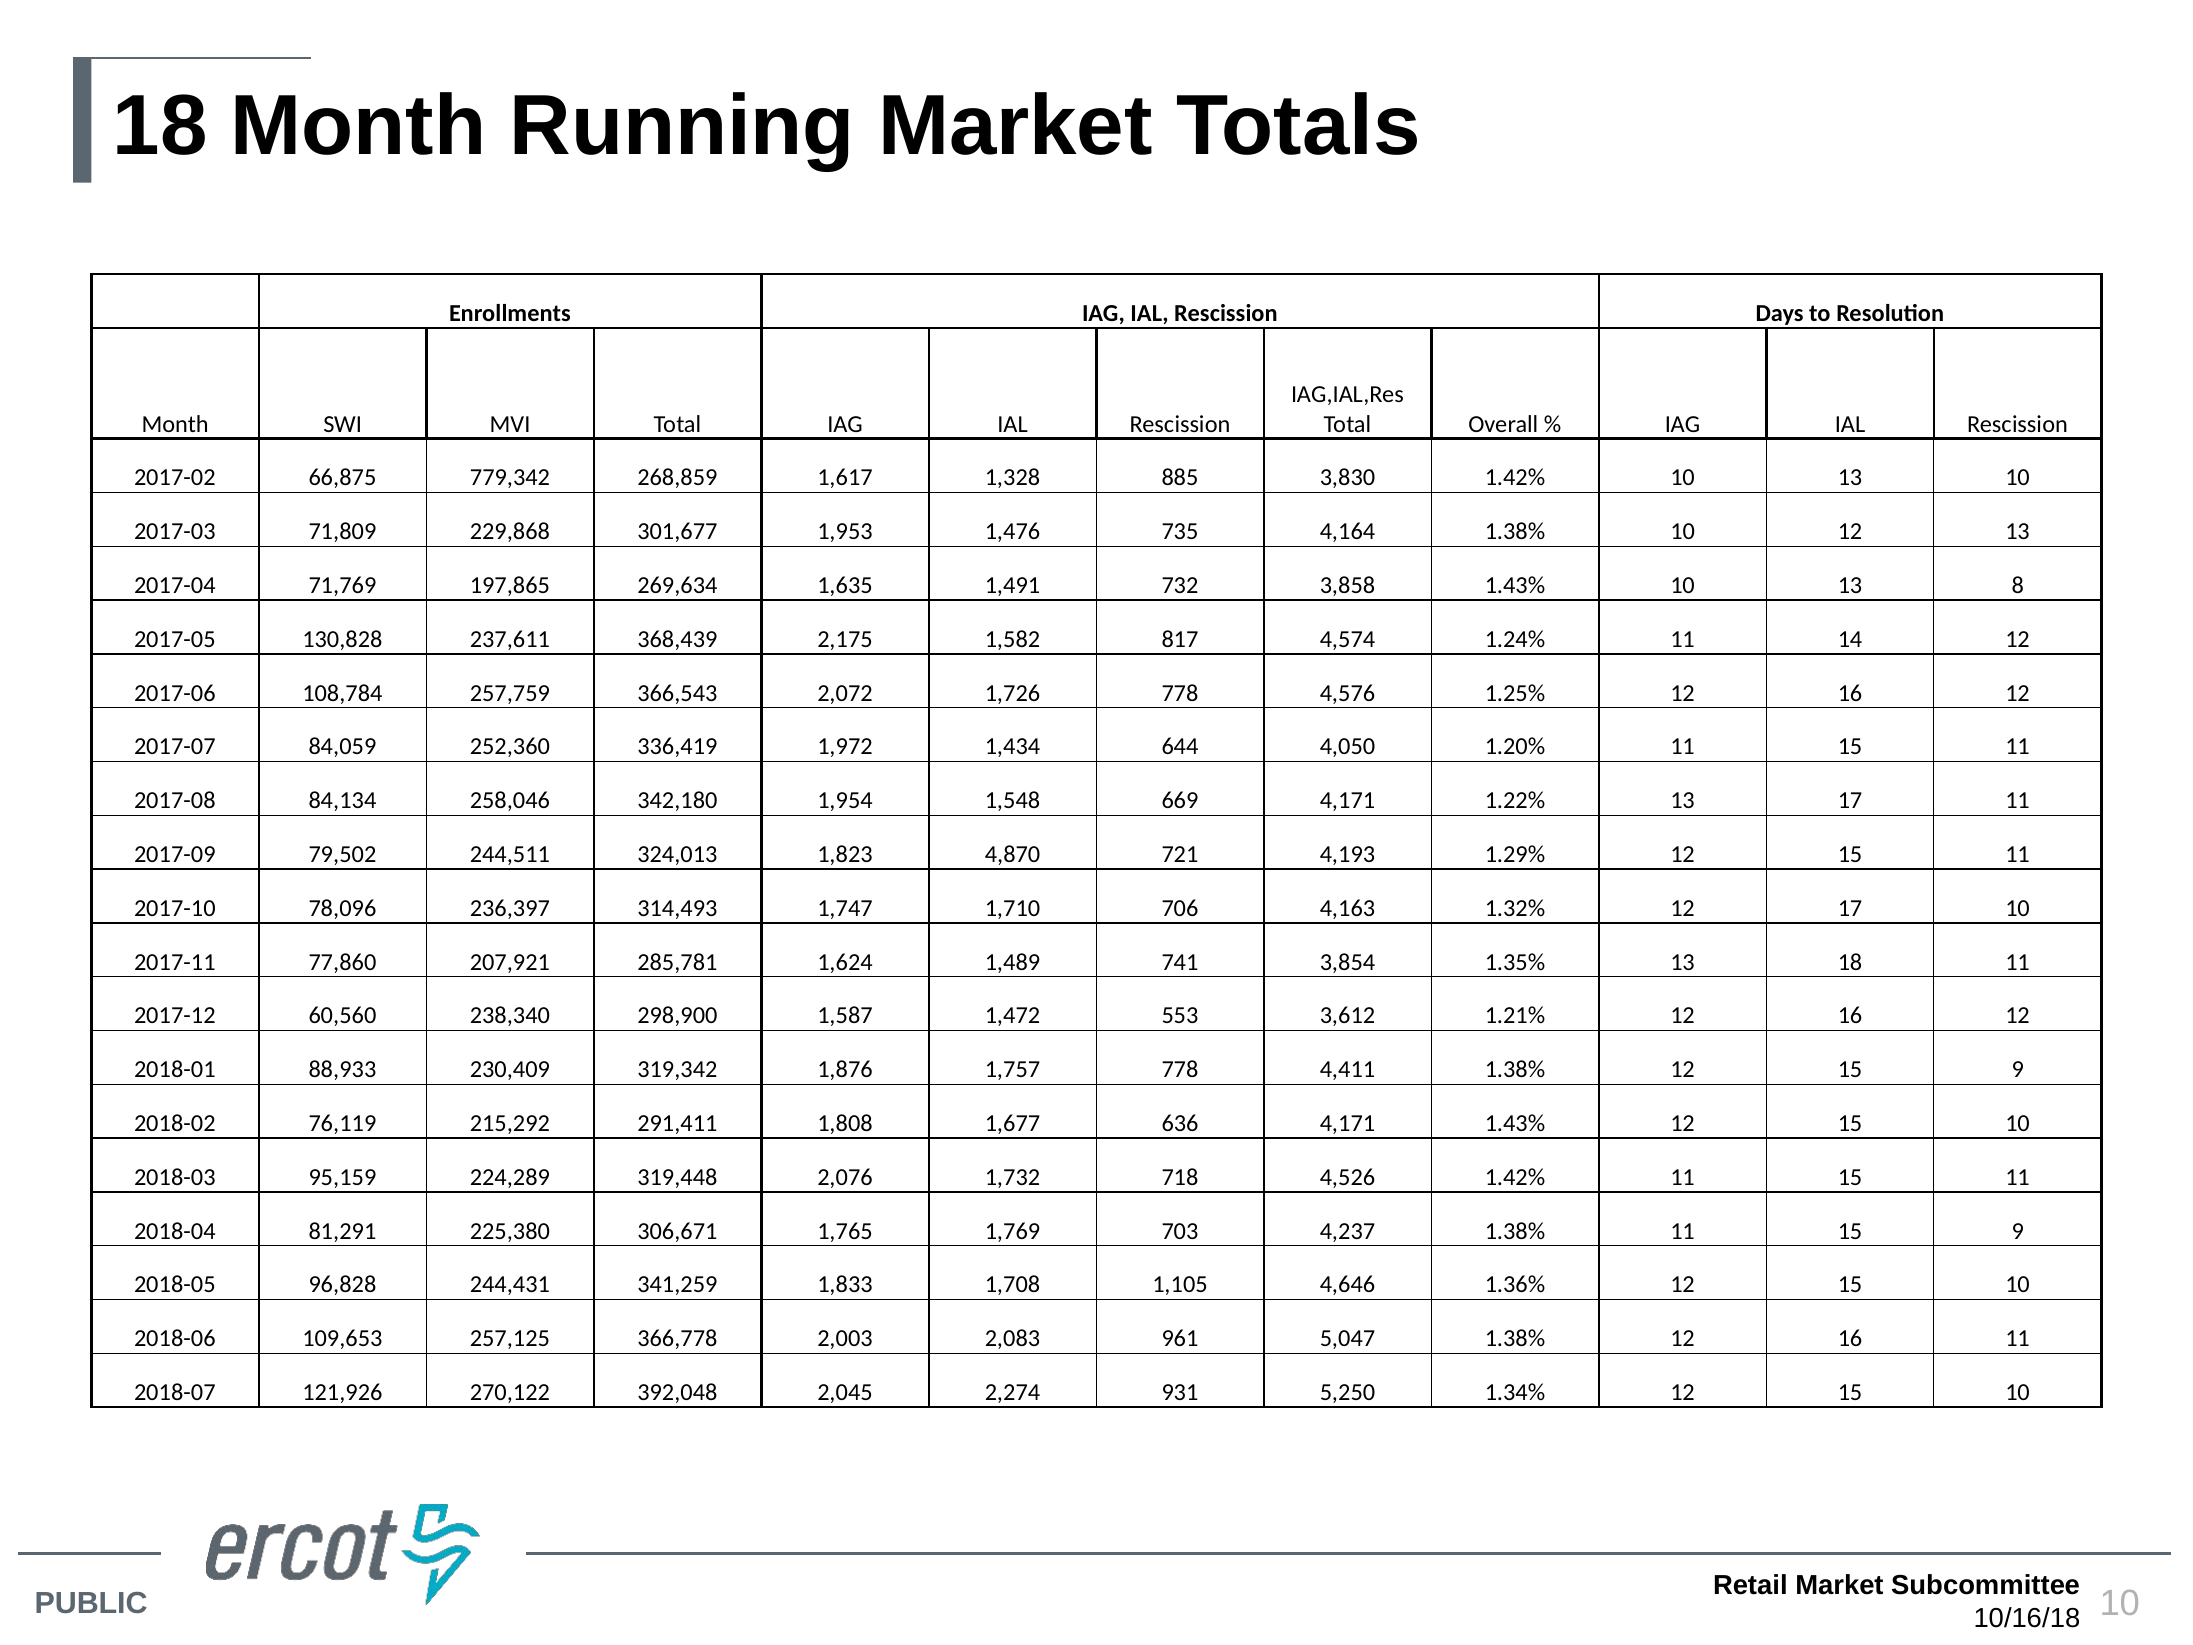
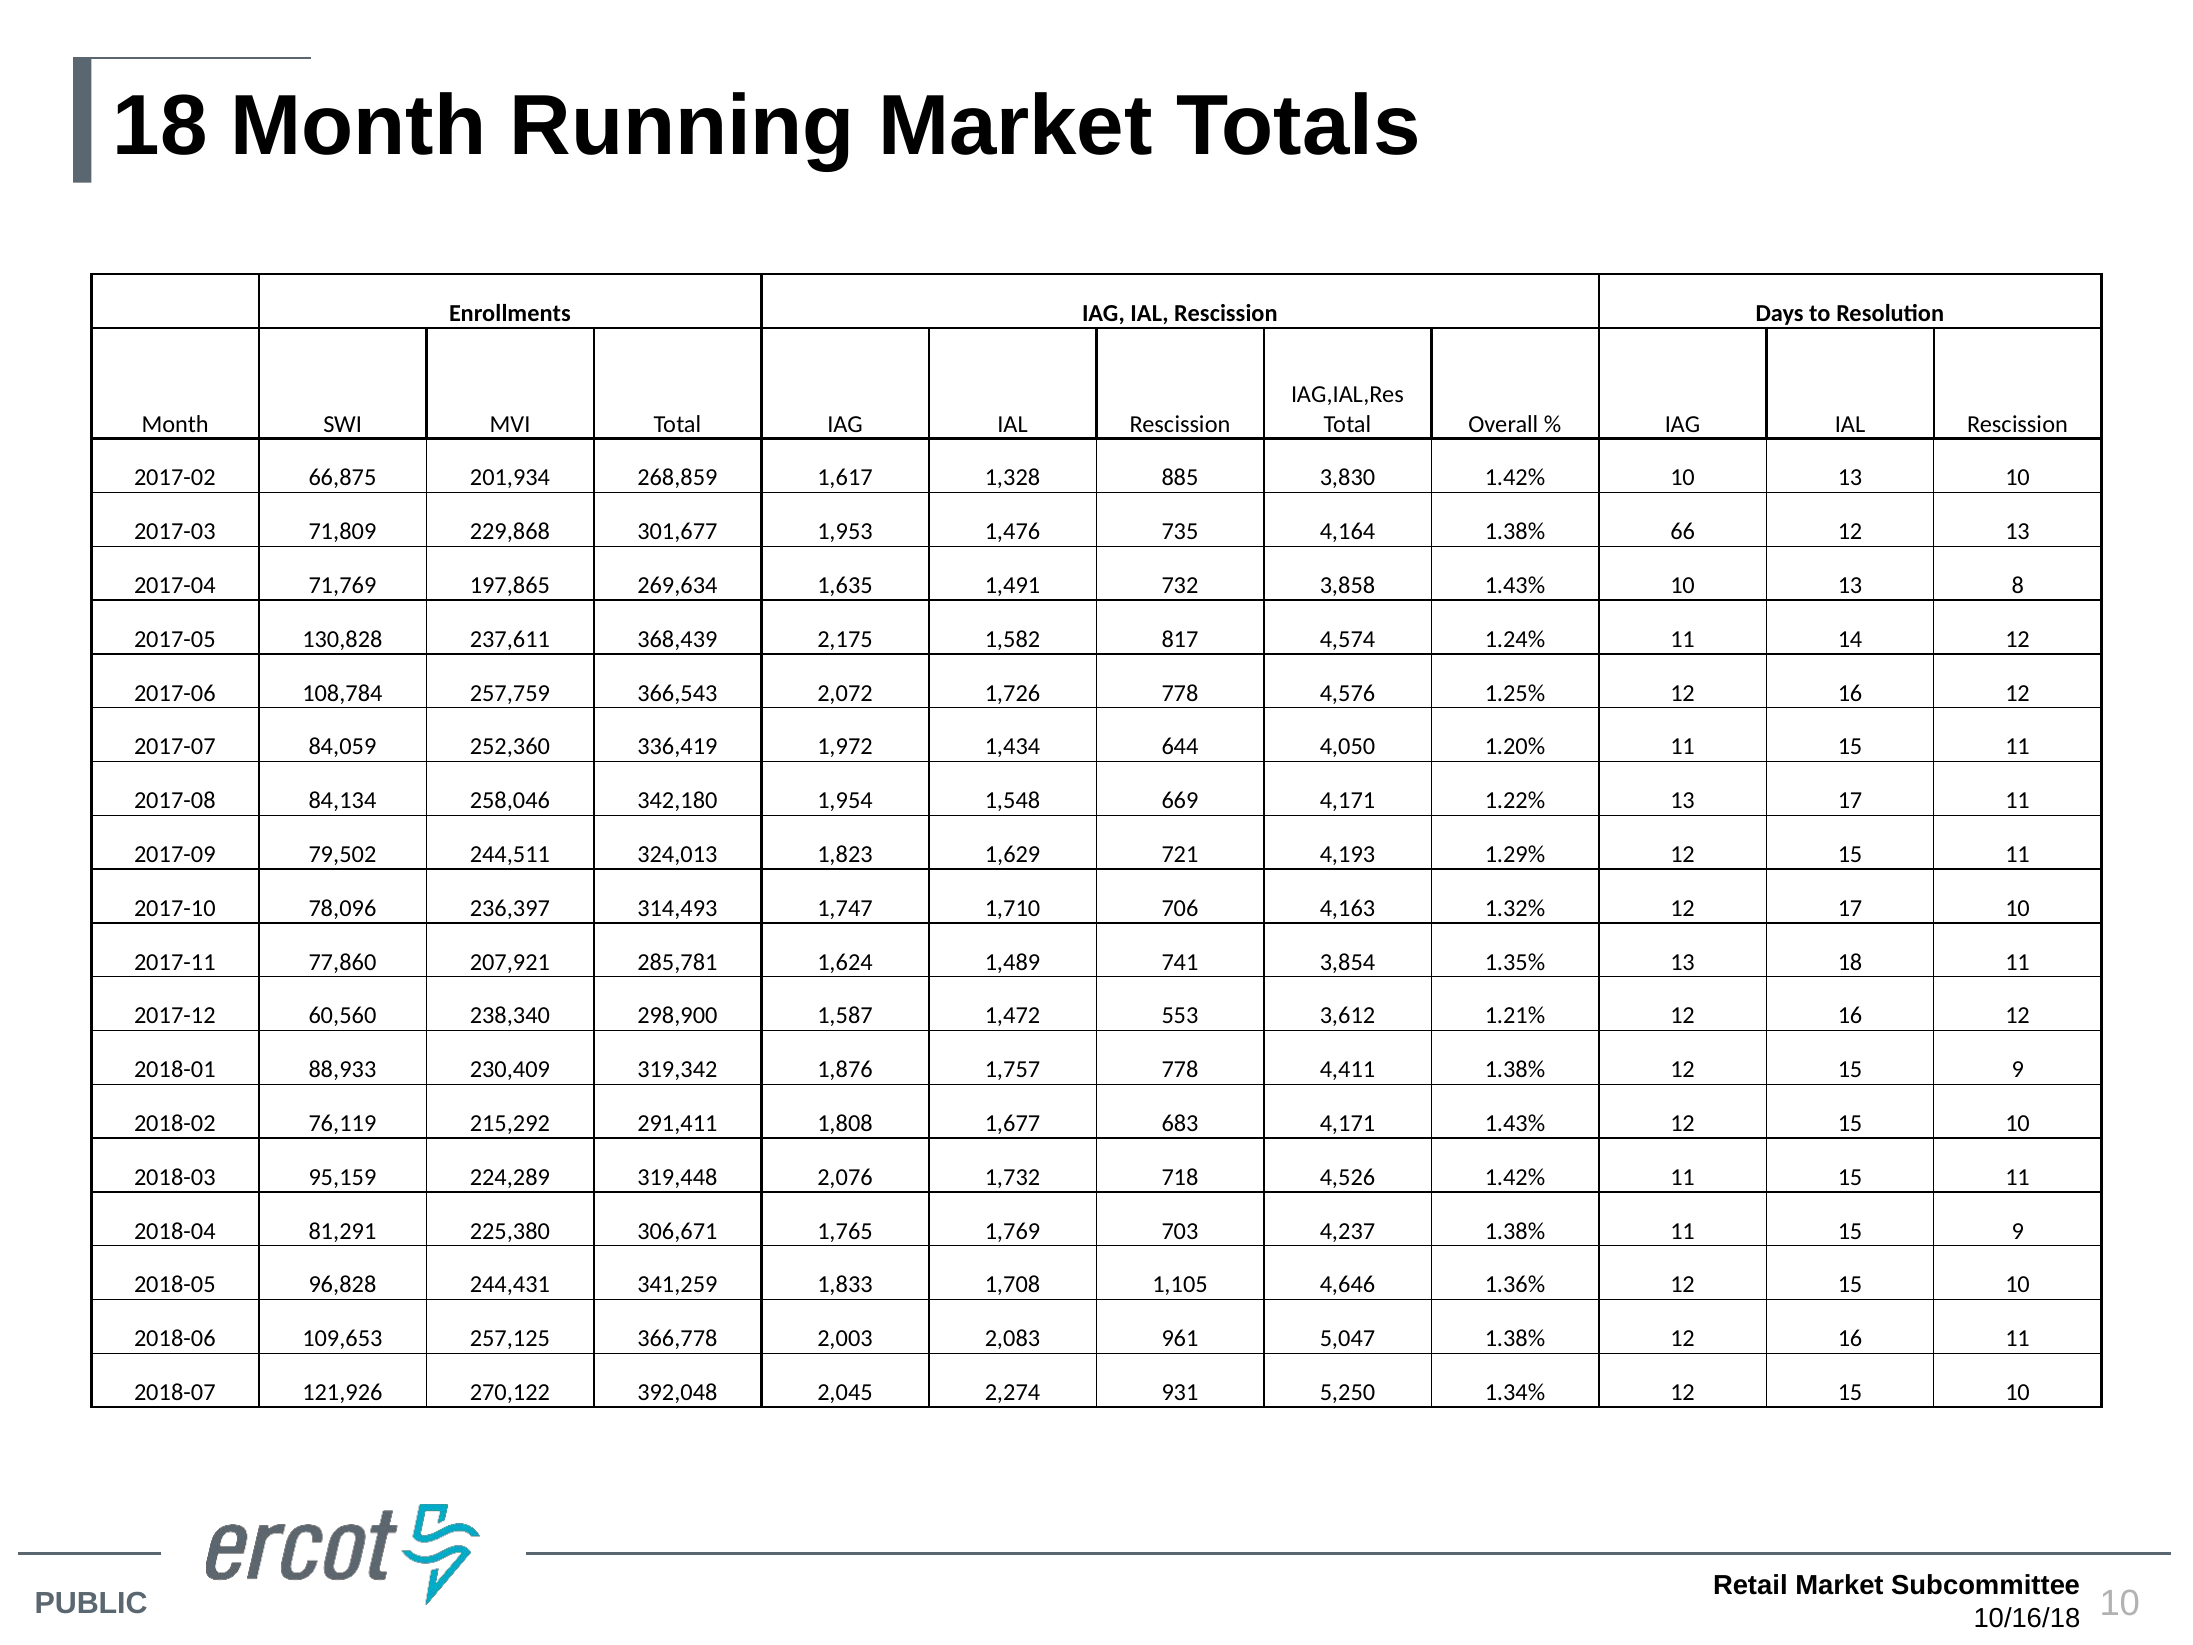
779,342: 779,342 -> 201,934
1.38% 10: 10 -> 66
4,870: 4,870 -> 1,629
636: 636 -> 683
